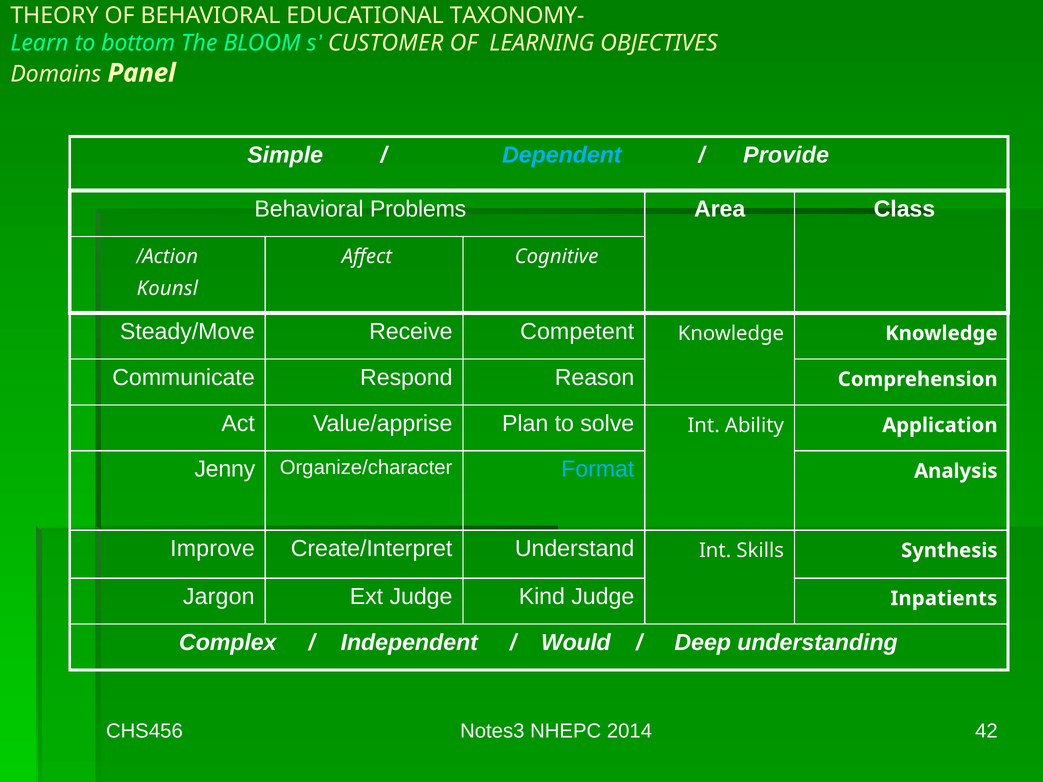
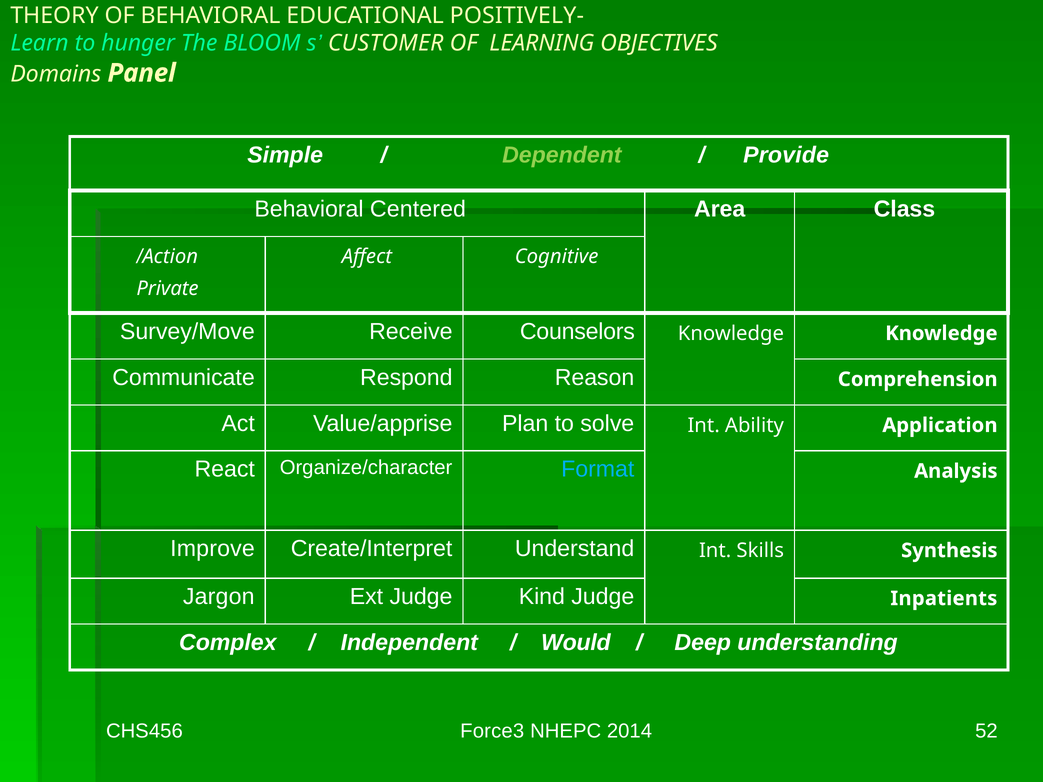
TAXONOMY-: TAXONOMY- -> POSITIVELY-
bottom: bottom -> hunger
Dependent colour: light blue -> light green
Problems: Problems -> Centered
Kounsl: Kounsl -> Private
Steady/Move: Steady/Move -> Survey/Move
Competent: Competent -> Counselors
Jenny: Jenny -> React
Notes3: Notes3 -> Force3
42: 42 -> 52
